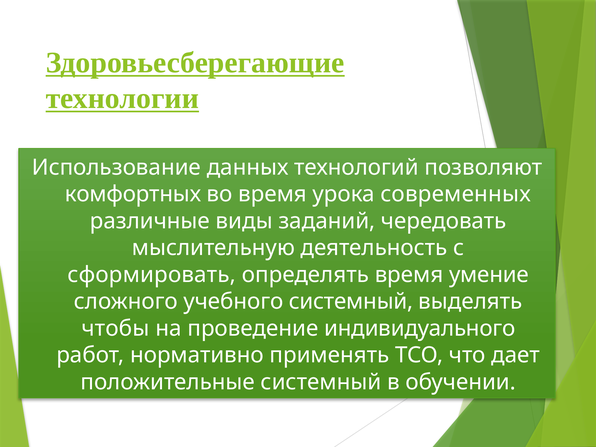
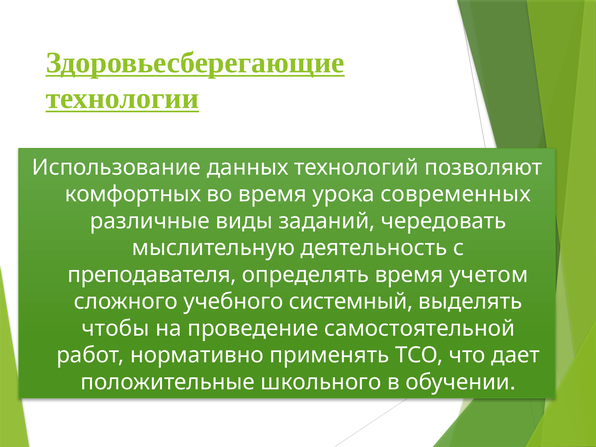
сформировать: сформировать -> преподавателя
умение: умение -> учетом
индивидуального: индивидуального -> самостоятельной
положительные системный: системный -> школьного
